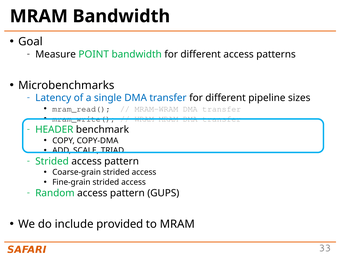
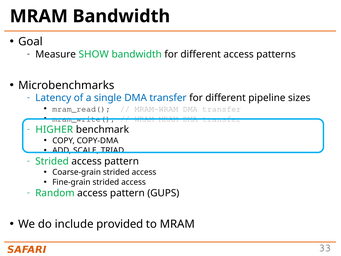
POINT: POINT -> SHOW
HEADER: HEADER -> HIGHER
